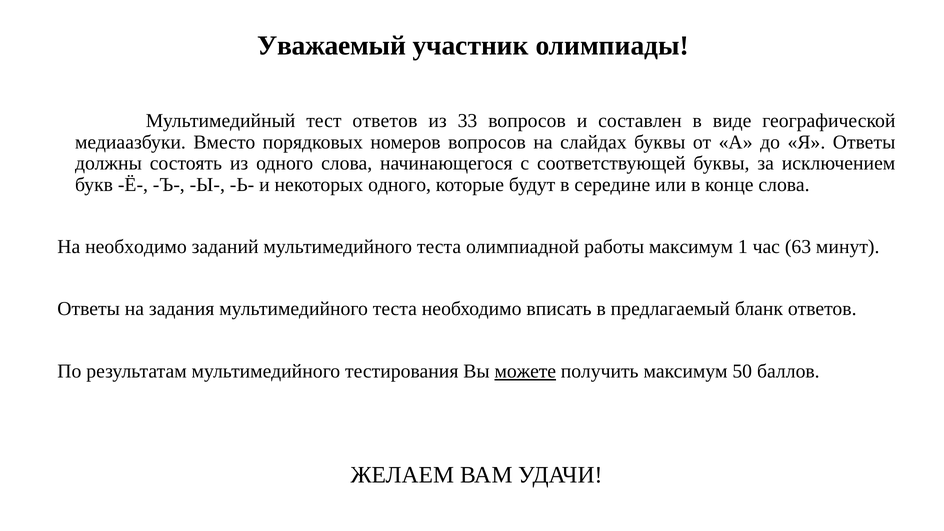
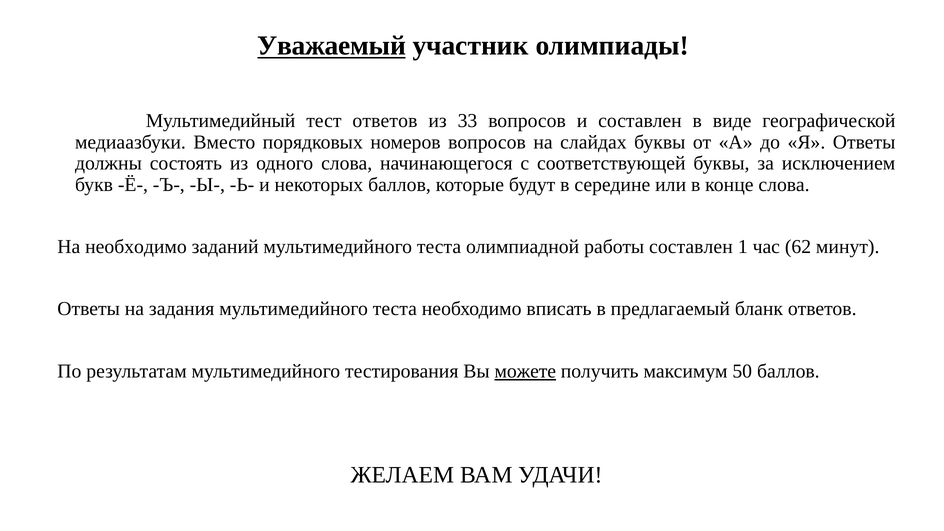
Уважаемый underline: none -> present
некоторых одного: одного -> баллов
работы максимум: максимум -> составлен
63: 63 -> 62
